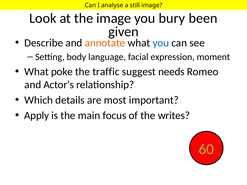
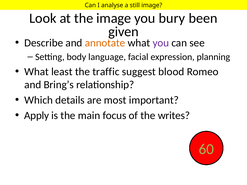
you at (161, 43) colour: blue -> purple
moment: moment -> planning
poke: poke -> least
needs: needs -> blood
Actor’s: Actor’s -> Bring’s
